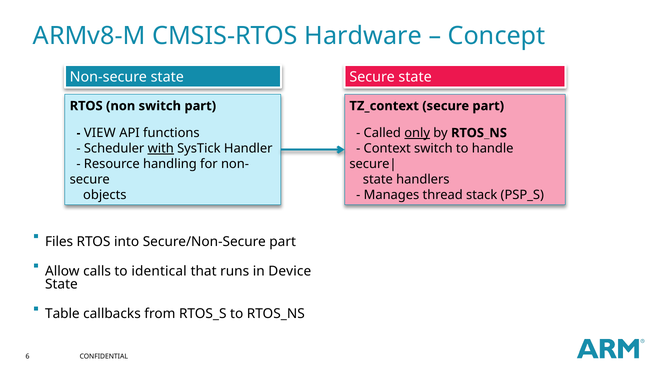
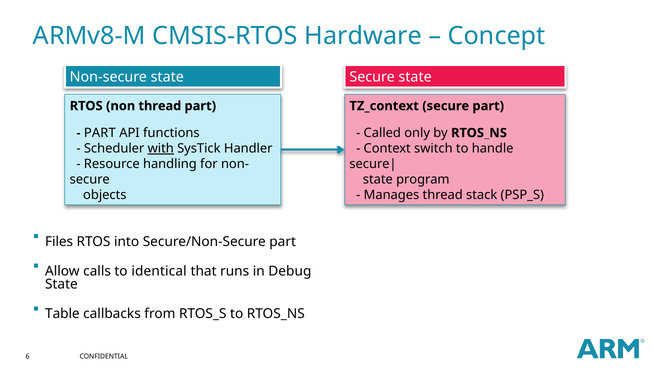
non switch: switch -> thread
only underline: present -> none
VIEW at (100, 133): VIEW -> PART
handlers: handlers -> program
Device: Device -> Debug
